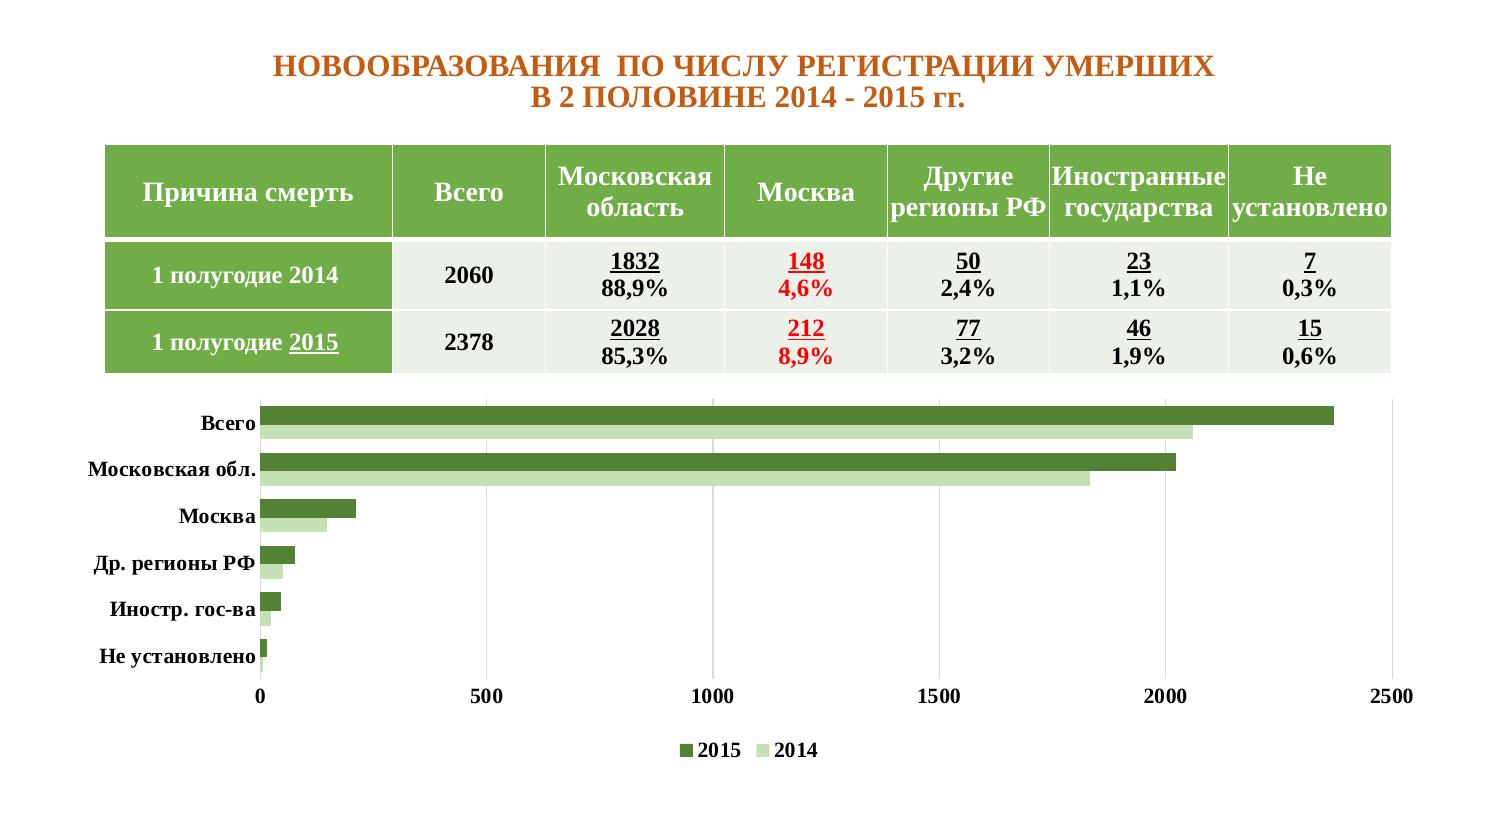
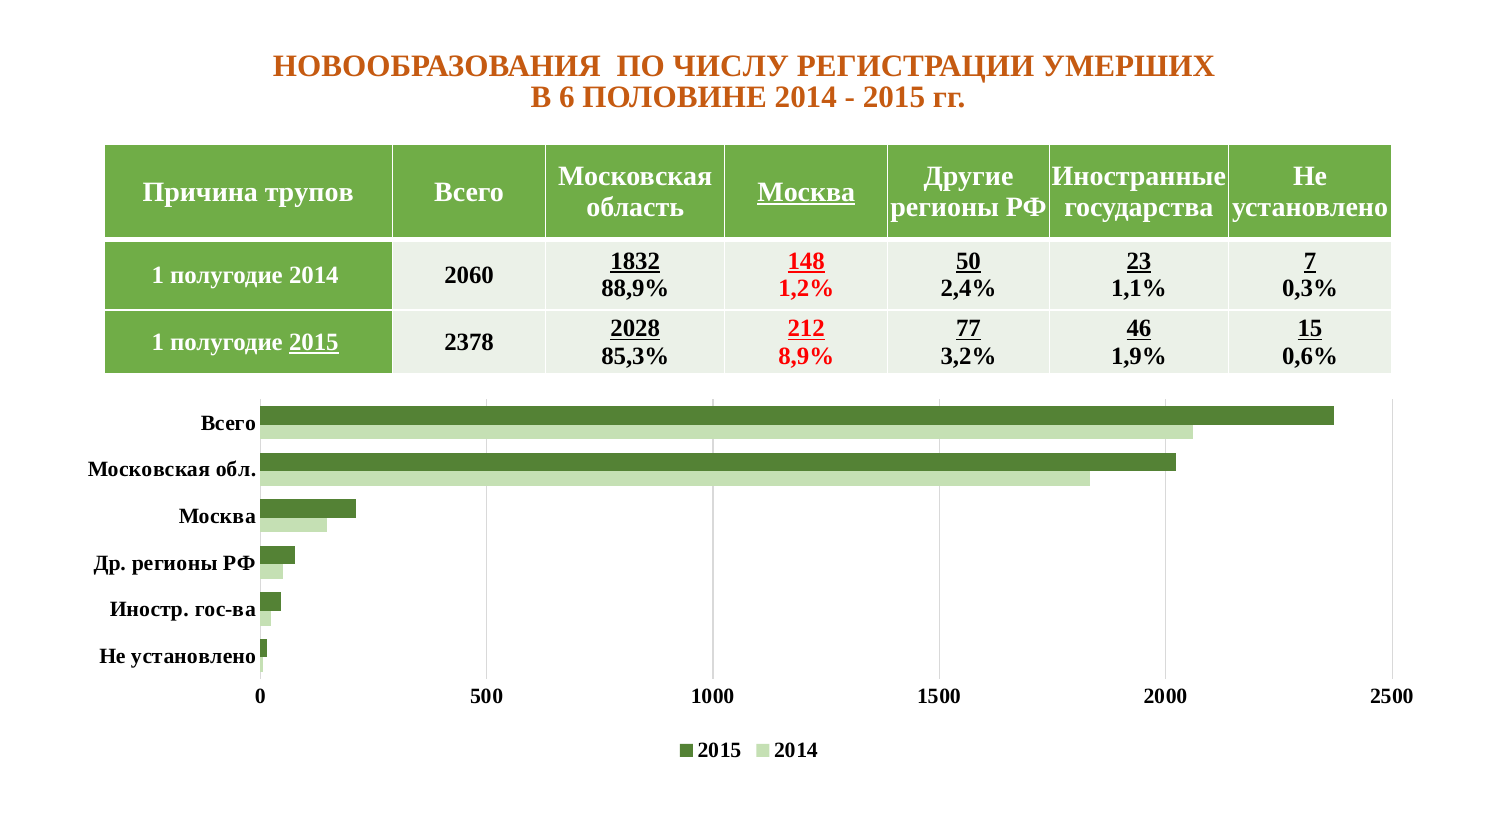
2: 2 -> 6
смерть: смерть -> трупов
Москва at (806, 192) underline: none -> present
4,6%: 4,6% -> 1,2%
